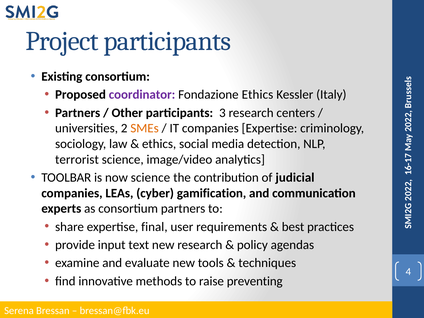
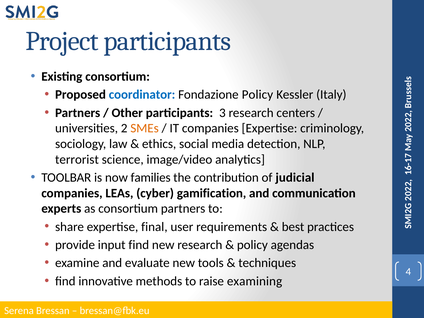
coordinator colour: purple -> blue
Fondazione Ethics: Ethics -> Policy
now science: science -> families
input text: text -> find
preventing: preventing -> examining
